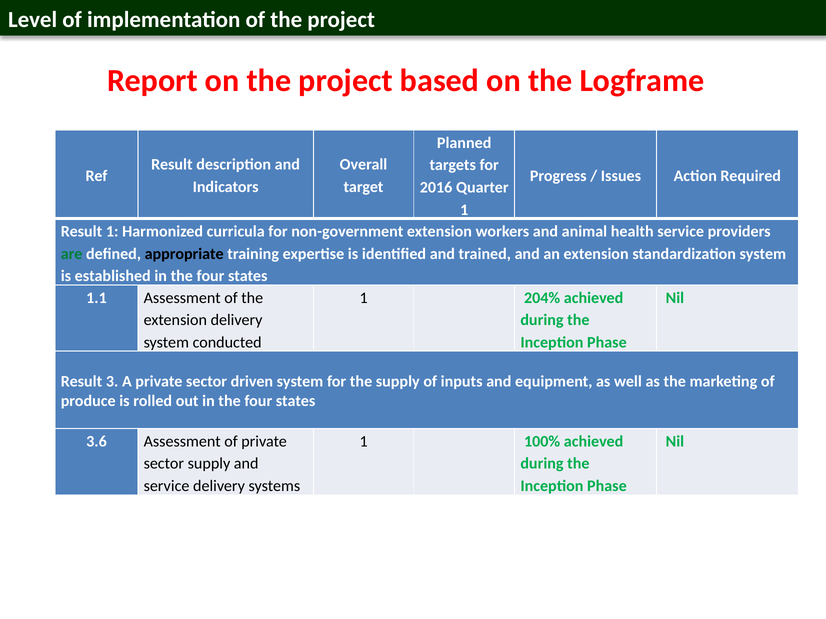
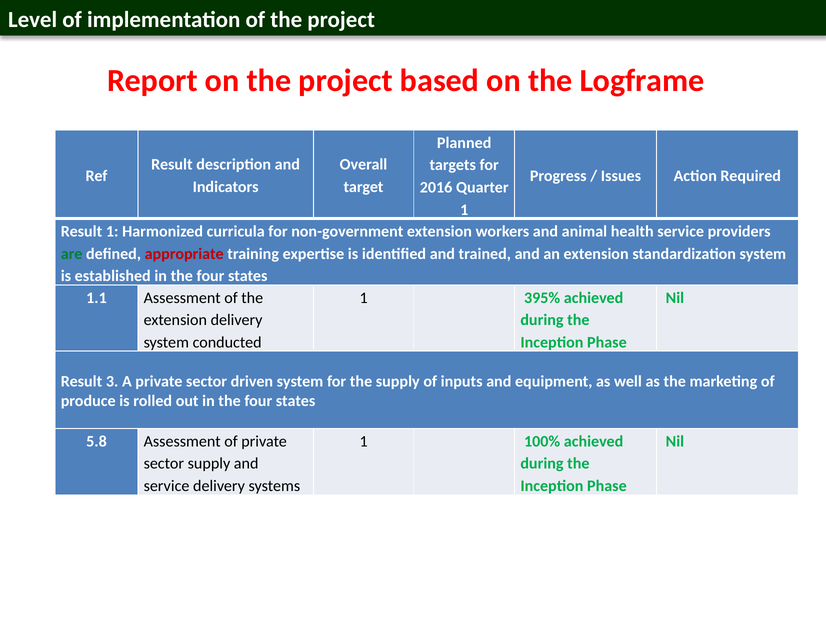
appropriate colour: black -> red
204%: 204% -> 395%
3.6: 3.6 -> 5.8
